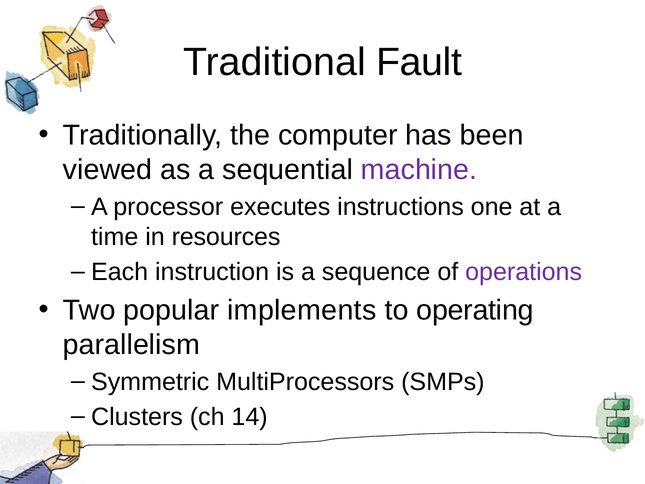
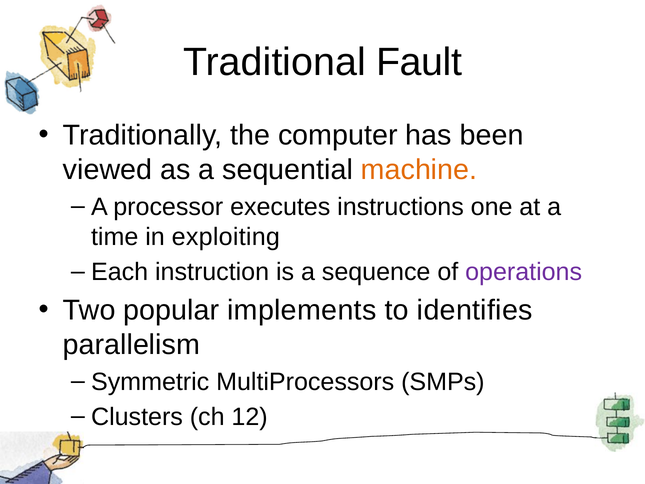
machine colour: purple -> orange
resources: resources -> exploiting
operating: operating -> identifies
14: 14 -> 12
